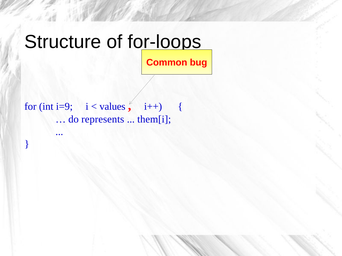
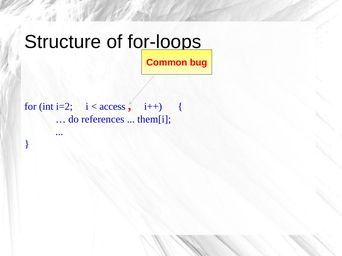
i=9: i=9 -> i=2
values: values -> access
represents: represents -> references
